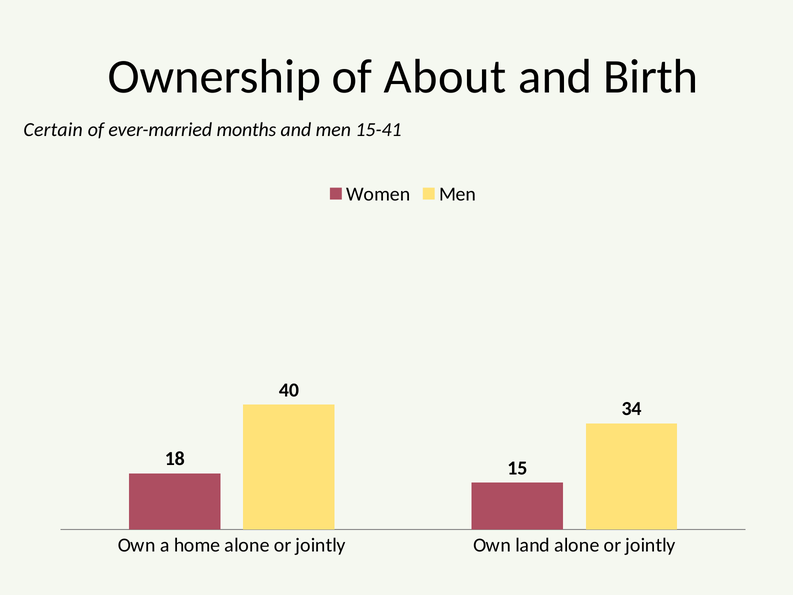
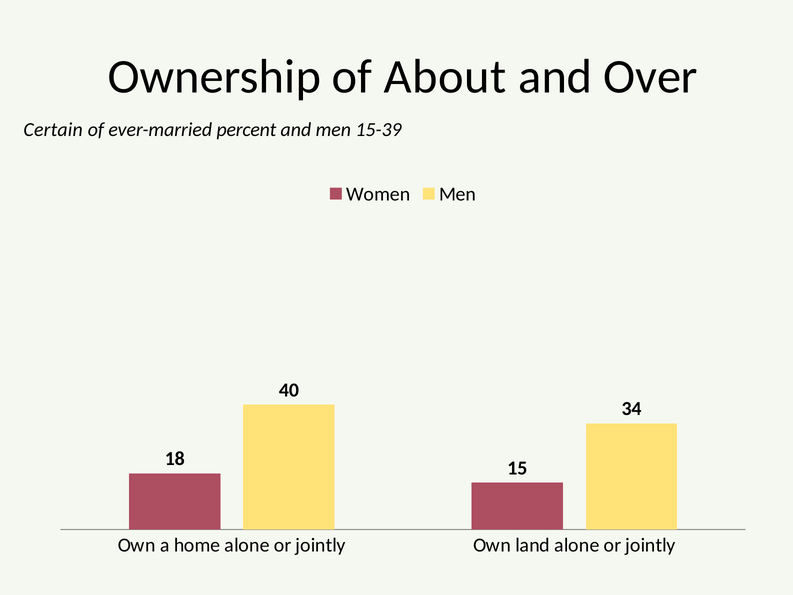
Birth: Birth -> Over
months: months -> percent
15-41: 15-41 -> 15-39
